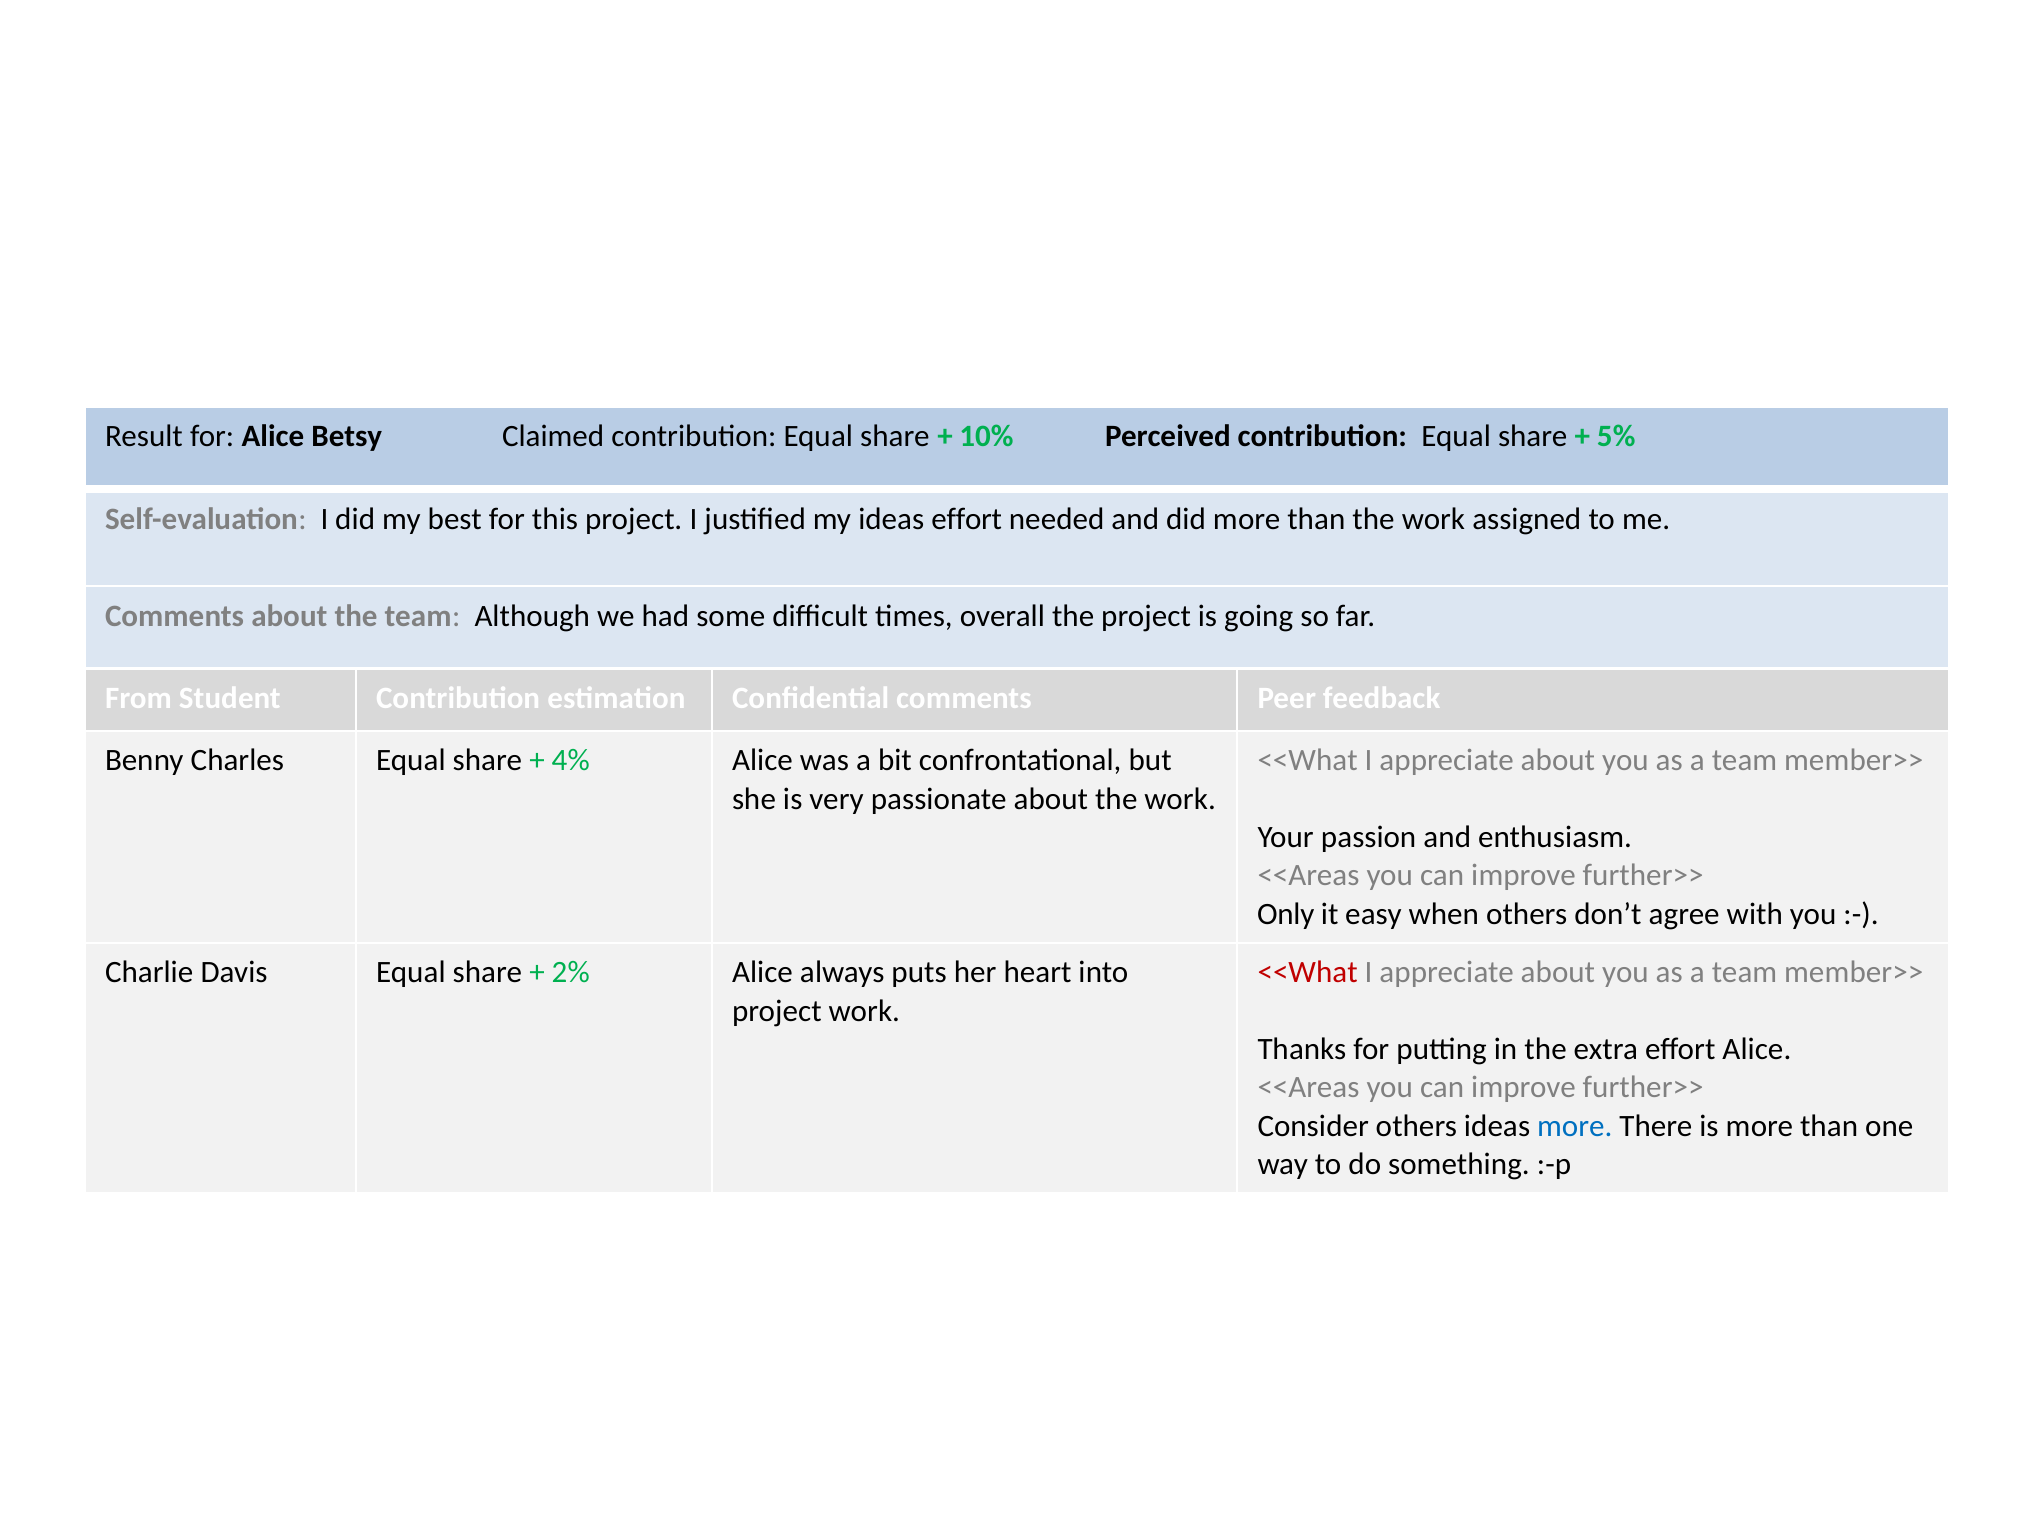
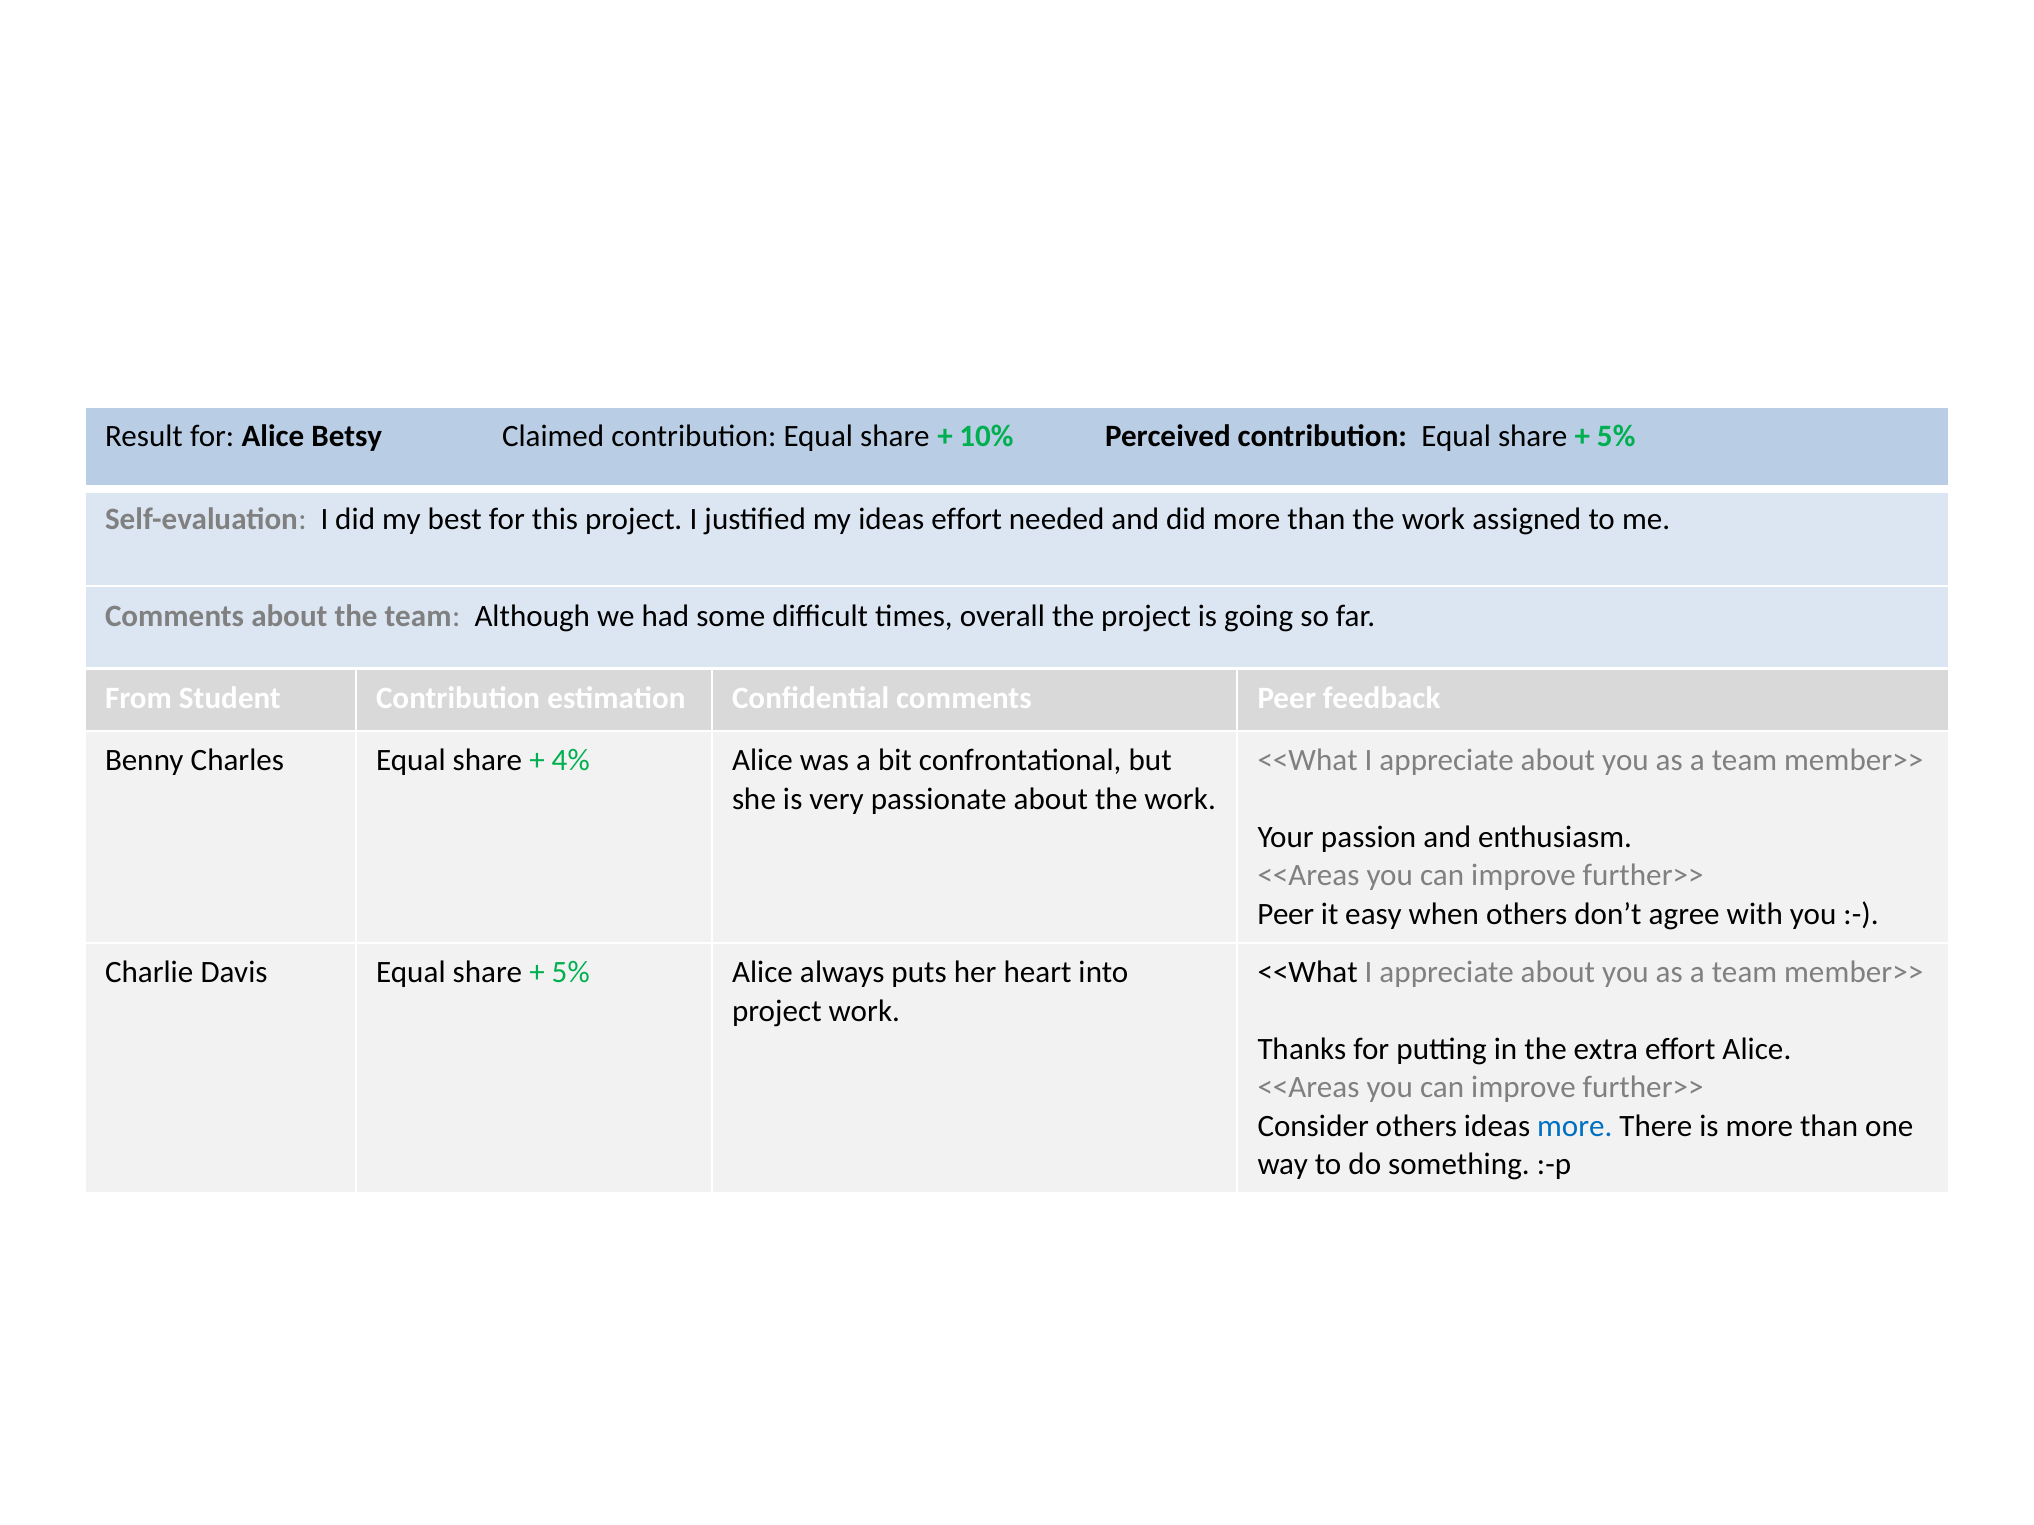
Only at (1286, 914): Only -> Peer
2% at (571, 973): 2% -> 5%
<<What at (1308, 973) colour: red -> black
